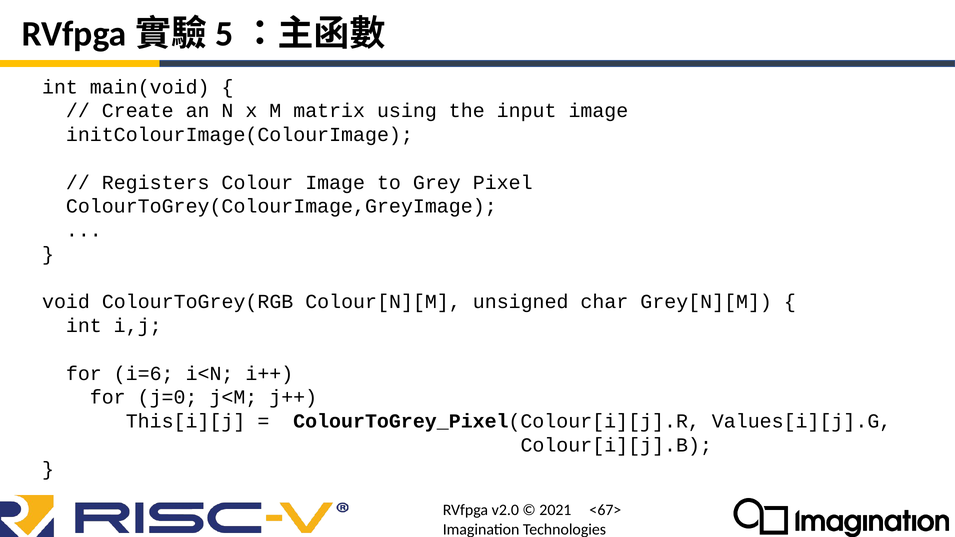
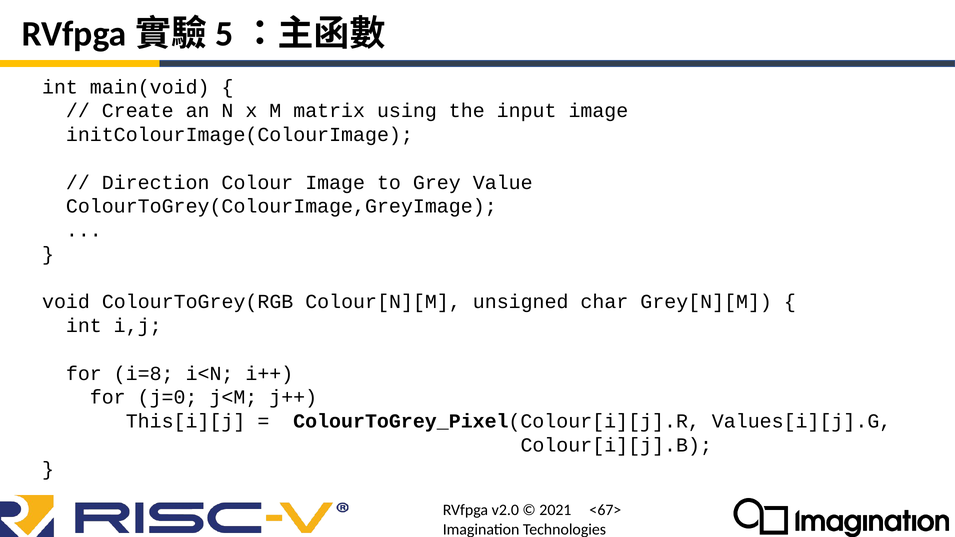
Registers: Registers -> Direction
Pixel: Pixel -> Value
i=6: i=6 -> i=8
